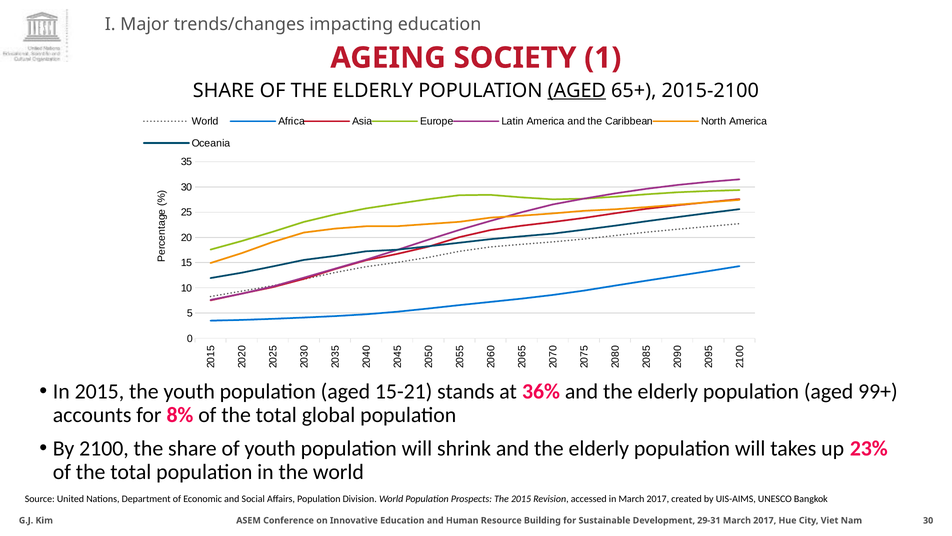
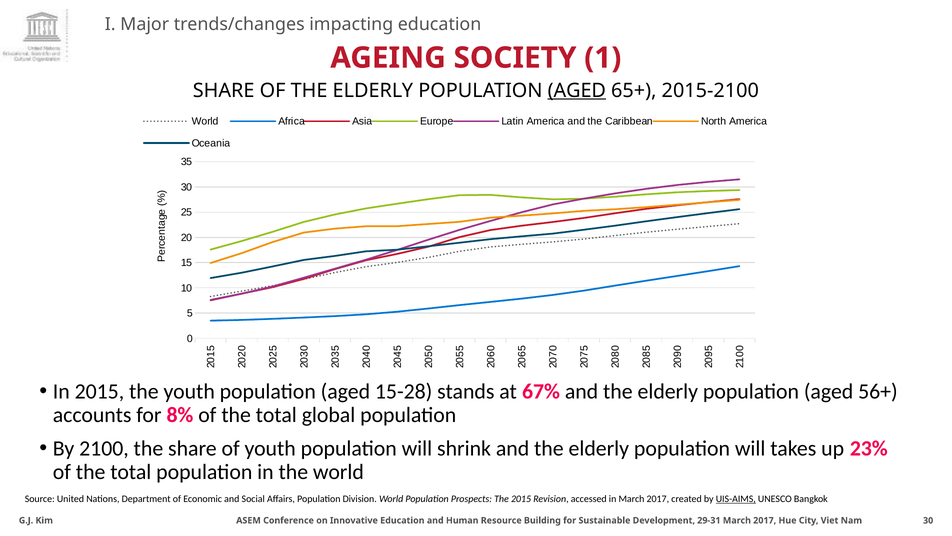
15-21: 15-21 -> 15-28
36%: 36% -> 67%
99+: 99+ -> 56+
UIS-AIMS underline: none -> present
